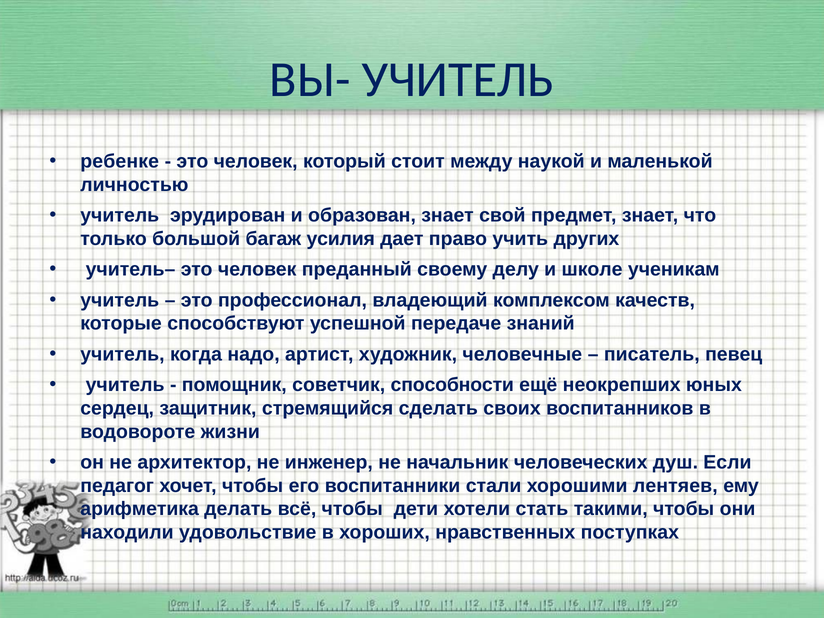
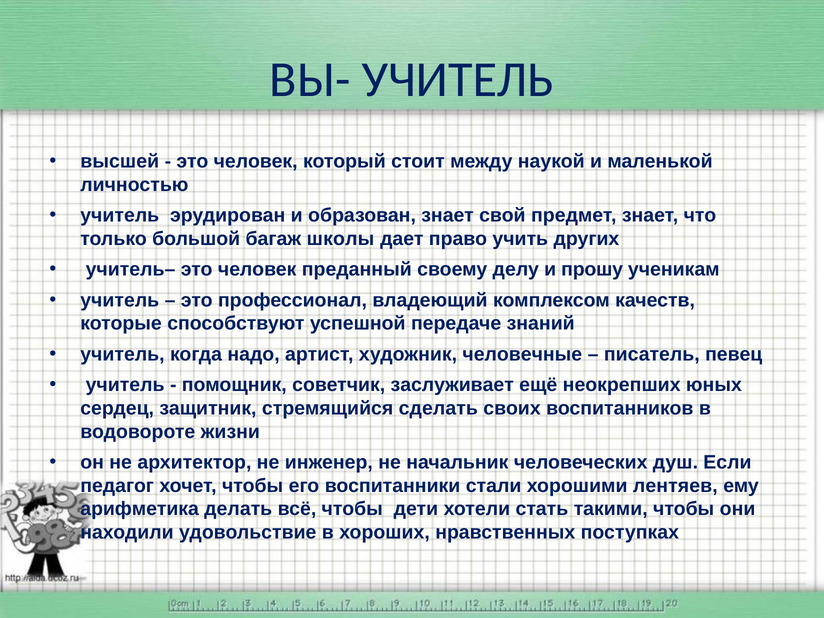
ребенке: ребенке -> высшей
усилия: усилия -> школы
школе: школе -> прошу
способности: способности -> заслуживает
